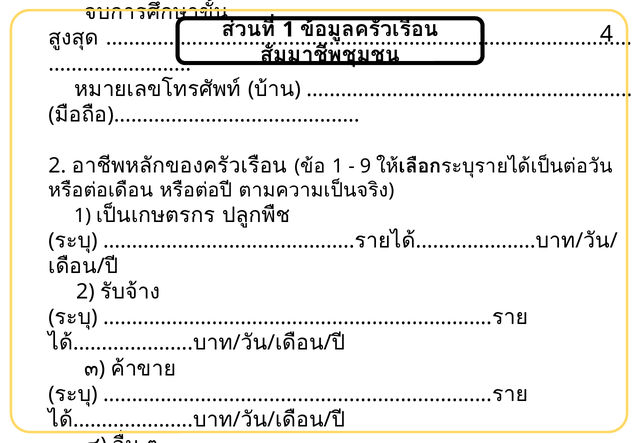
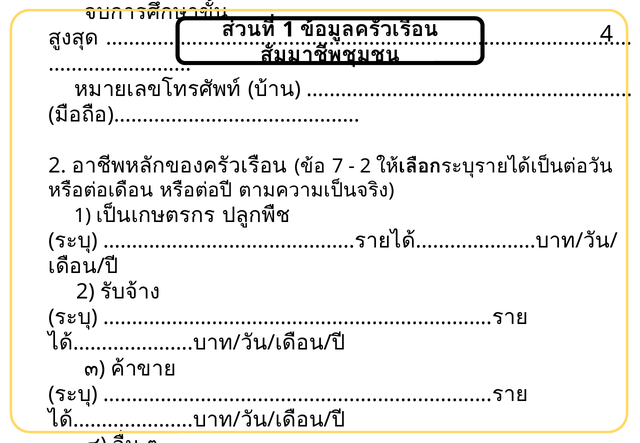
1 at (338, 166): 1 -> 7
9 at (365, 166): 9 -> 2
